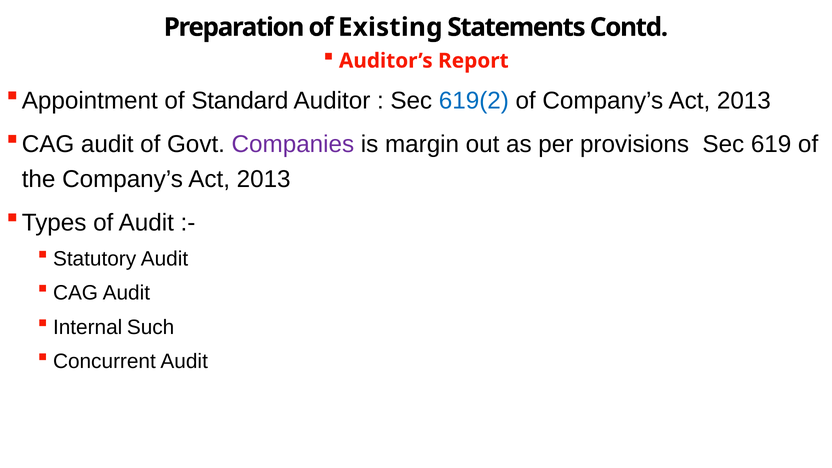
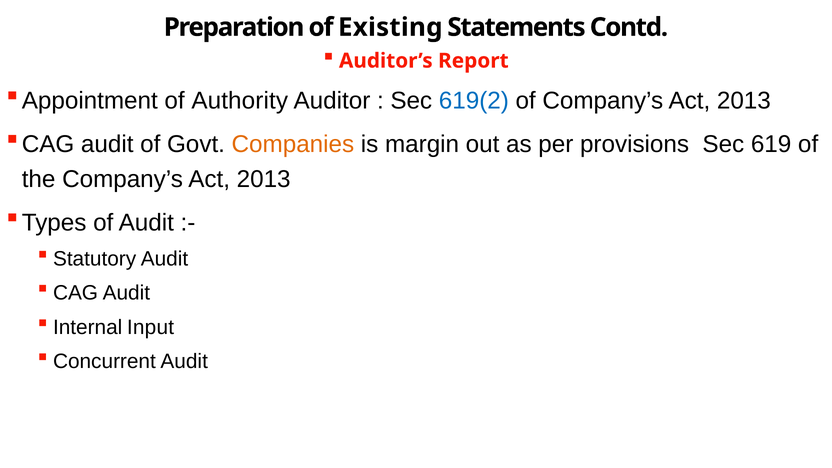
Standard: Standard -> Authority
Companies colour: purple -> orange
Such: Such -> Input
